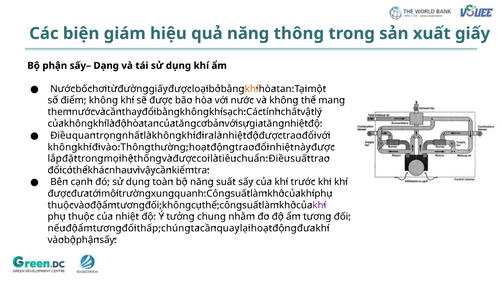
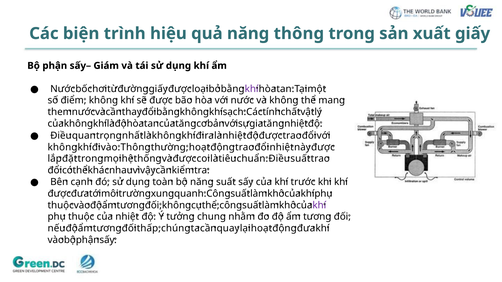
giám: giám -> trình
Dạng: Dạng -> Giám
khí at (252, 89) colour: orange -> purple
